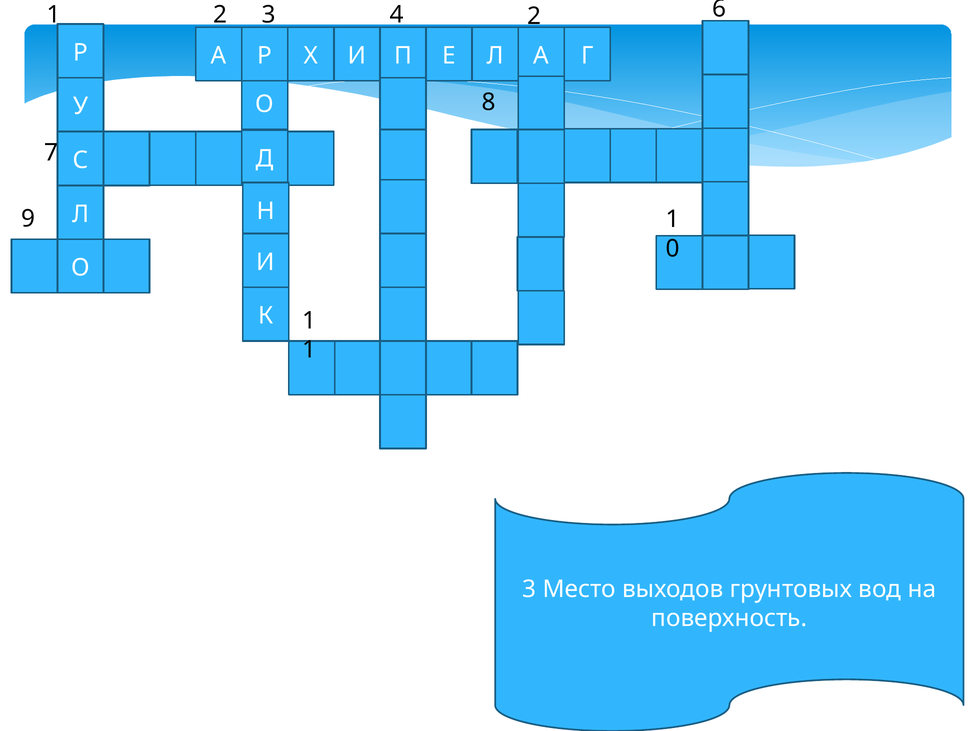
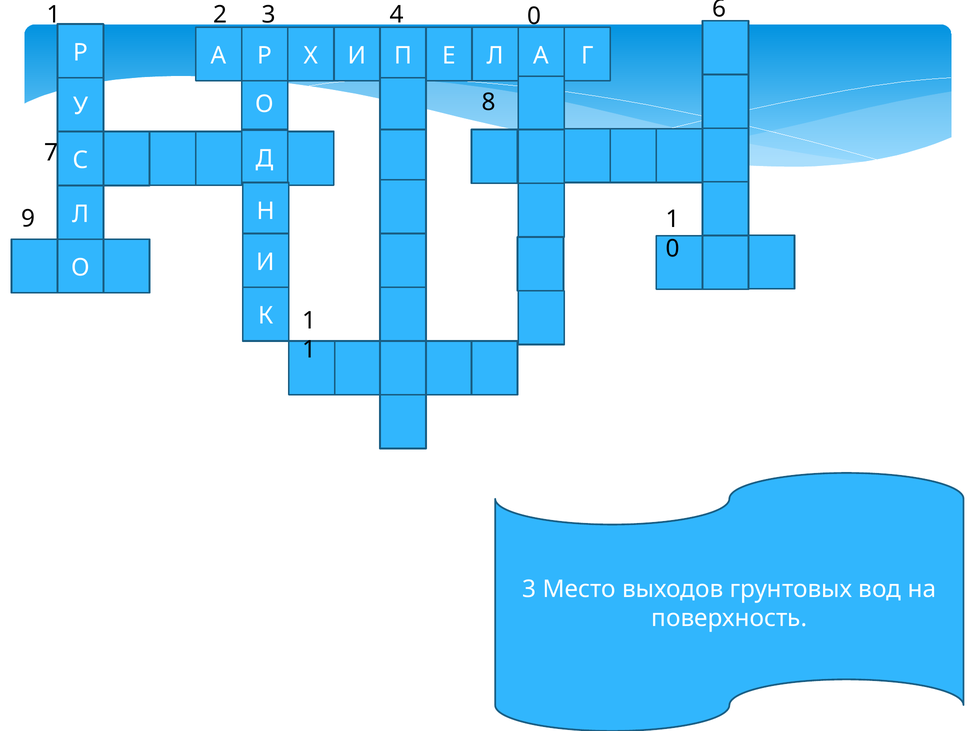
4 2: 2 -> 0
